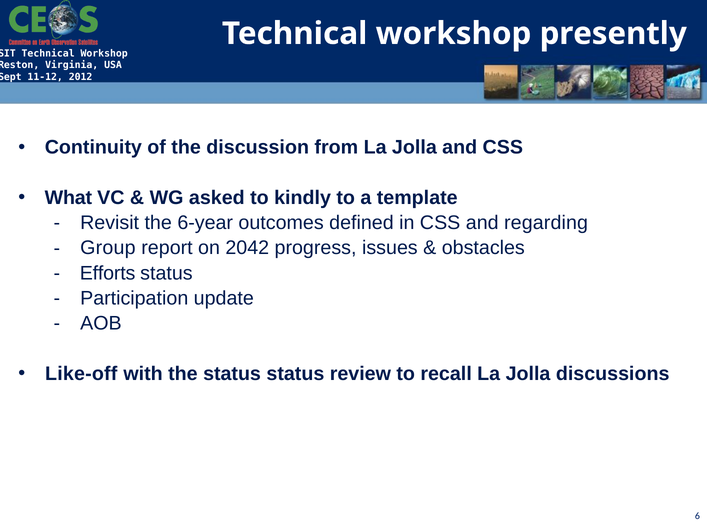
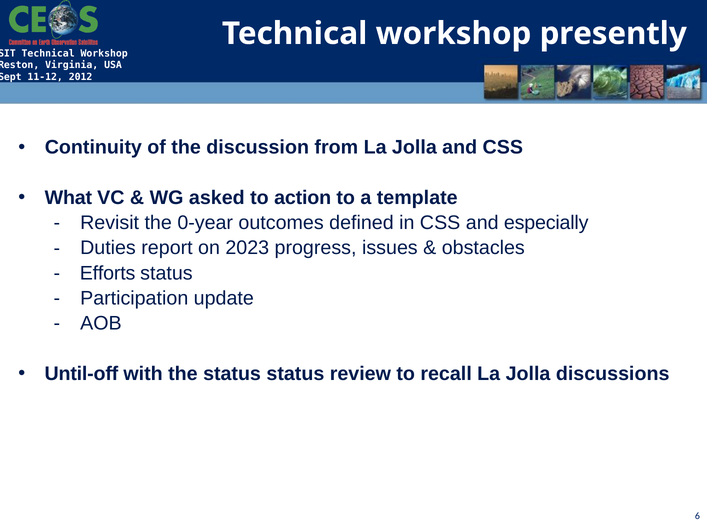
kindly: kindly -> action
6-year: 6-year -> 0-year
regarding: regarding -> especially
Group: Group -> Duties
2042: 2042 -> 2023
Like-off: Like-off -> Until-off
